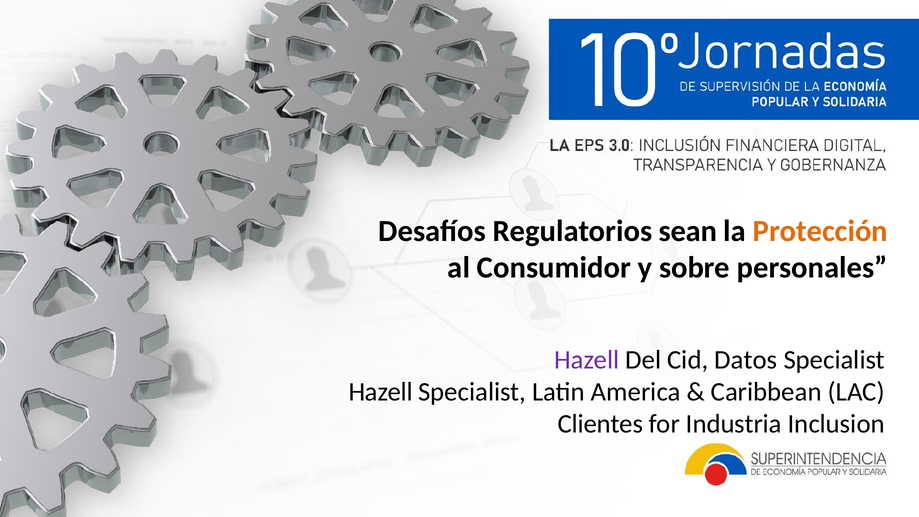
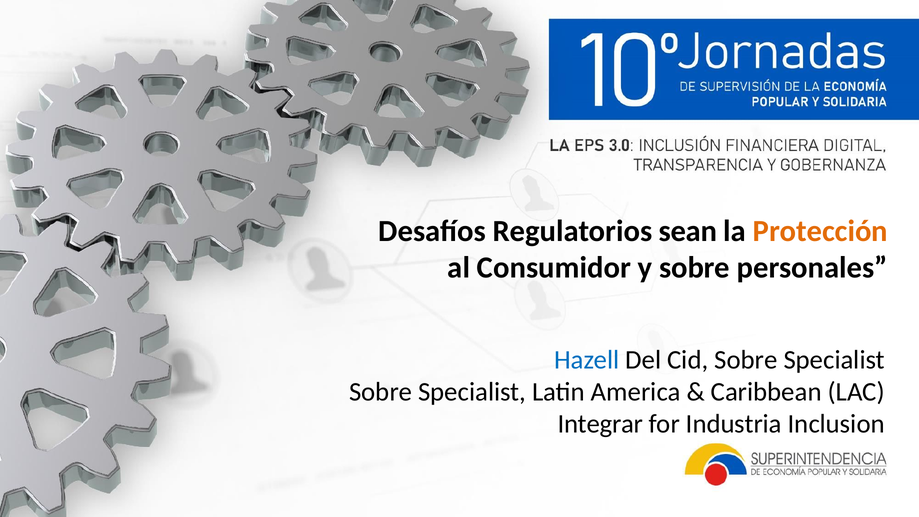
Hazell at (587, 360) colour: purple -> blue
Cid Datos: Datos -> Sobre
Hazell at (381, 392): Hazell -> Sobre
Clientes: Clientes -> Integrar
